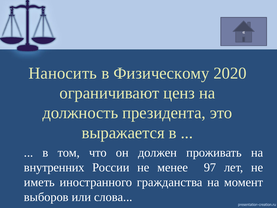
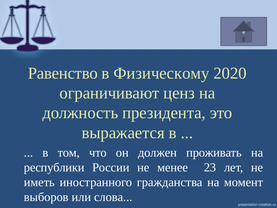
Наносить: Наносить -> Равенство
внутренних: внутренних -> республики
97: 97 -> 23
